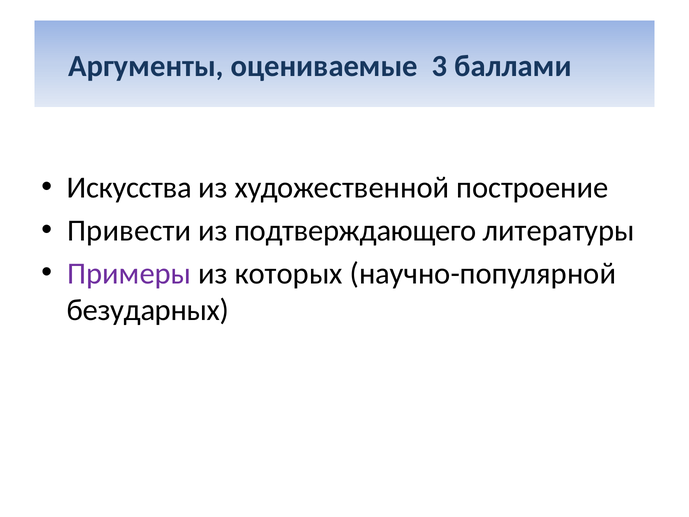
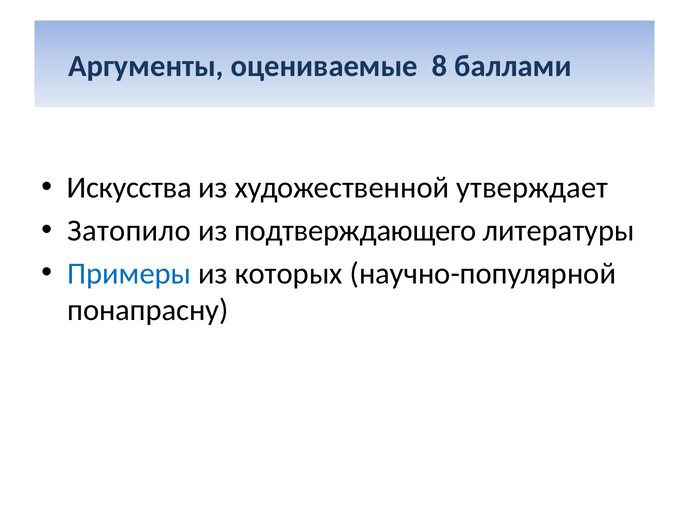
3: 3 -> 8
построение: построение -> утверждает
Привести: Привести -> Затопило
Примеры colour: purple -> blue
безударных: безударных -> понапрасну
